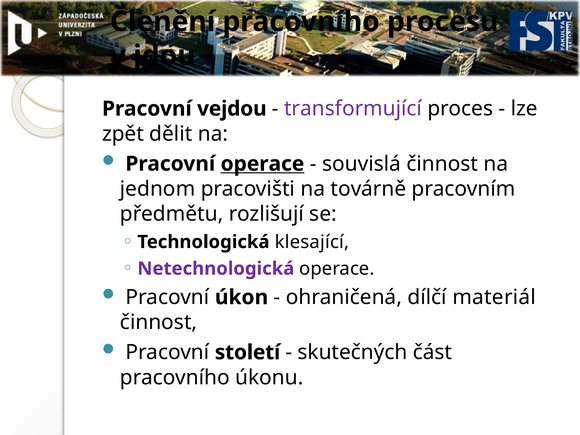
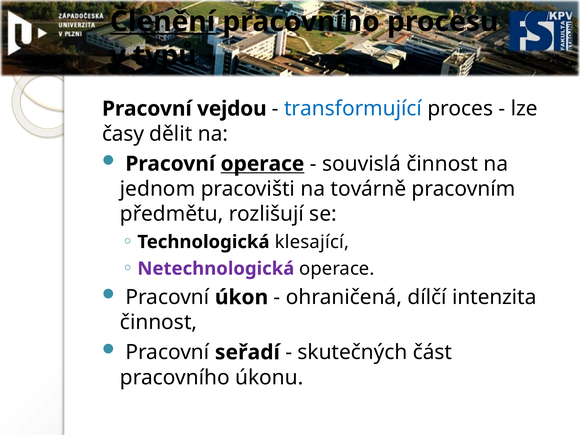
Členění underline: none -> present
jdou: jdou -> typů
transformující colour: purple -> blue
zpět: zpět -> časy
materiál: materiál -> intenzita
století: století -> seřadí
